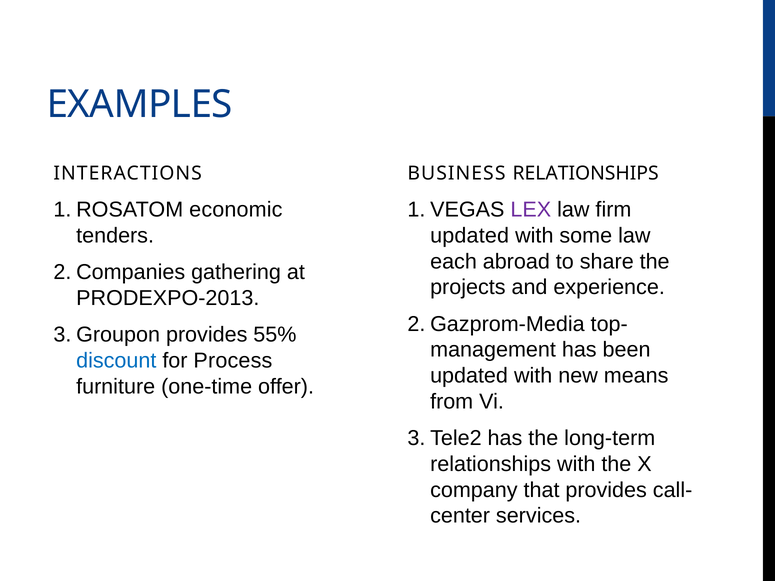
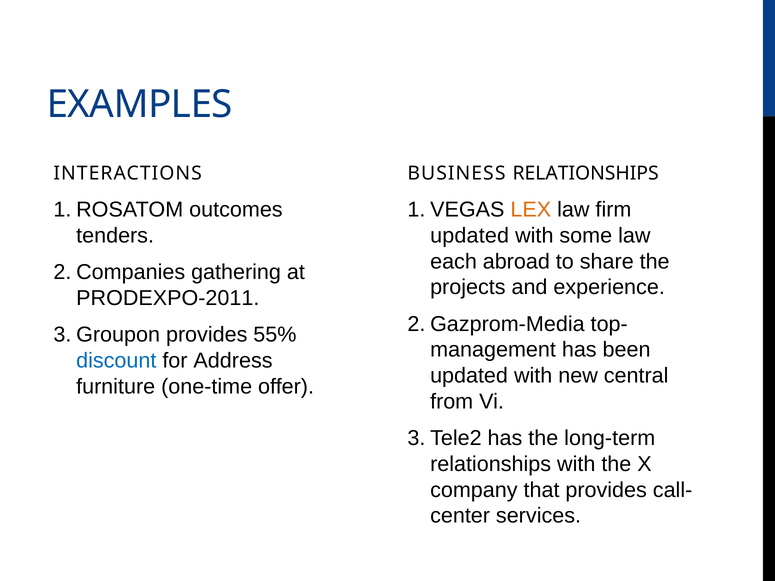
economic: economic -> outcomes
LEX colour: purple -> orange
PRODEXPO-2013: PRODEXPO-2013 -> PRODEXPO-2011
Process: Process -> Address
means: means -> central
